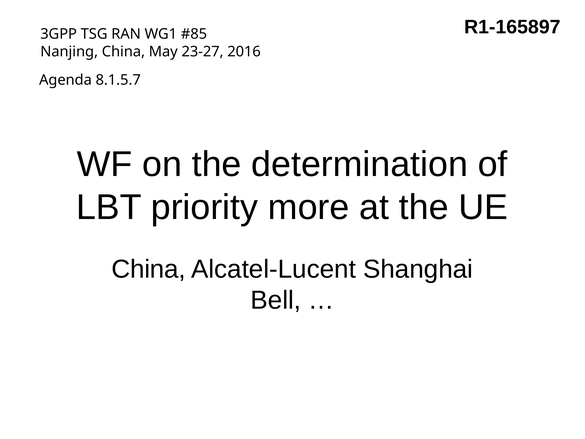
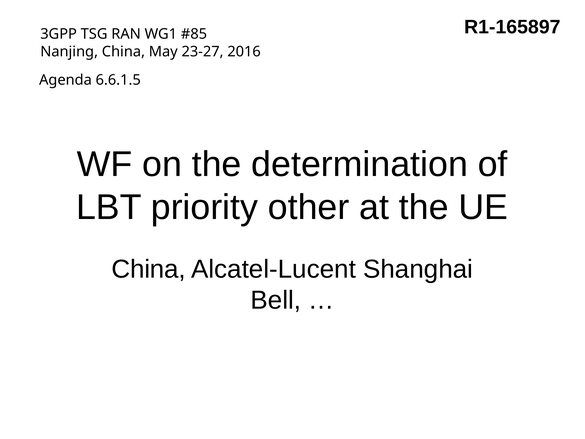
8.1.5.7: 8.1.5.7 -> 6.6.1.5
more: more -> other
